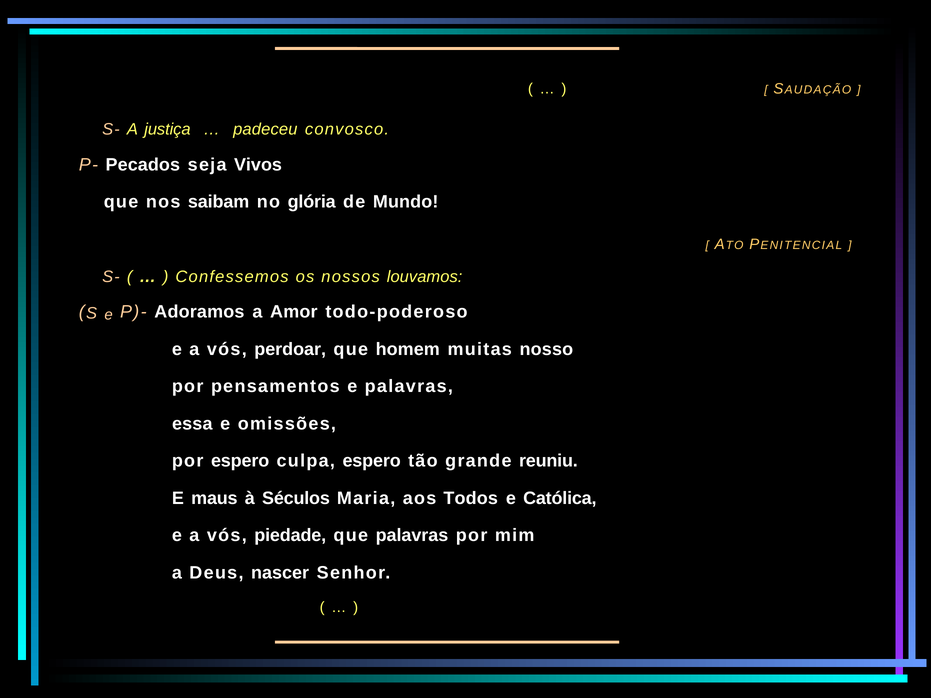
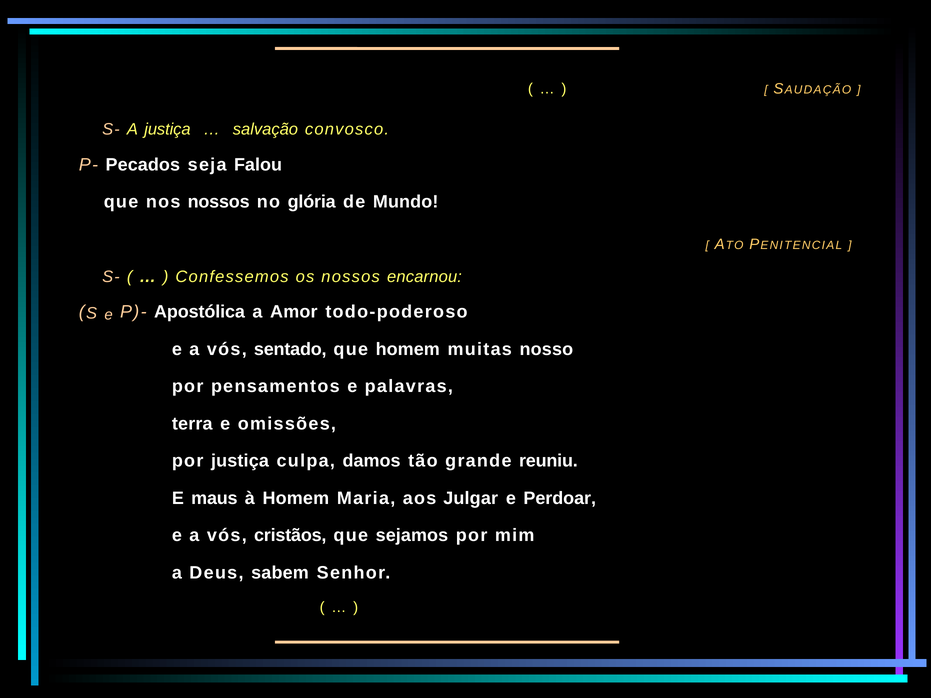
padeceu: padeceu -> salvação
Vivos: Vivos -> Falou
nos saibam: saibam -> nossos
louvamos: louvamos -> encarnou
Adoramos: Adoramos -> Apostólica
perdoar: perdoar -> sentado
essa: essa -> terra
por espero: espero -> justiça
culpa espero: espero -> damos
à Séculos: Séculos -> Homem
Todos: Todos -> Julgar
Católica: Católica -> Perdoar
piedade: piedade -> cristãos
que palavras: palavras -> sejamos
nascer: nascer -> sabem
